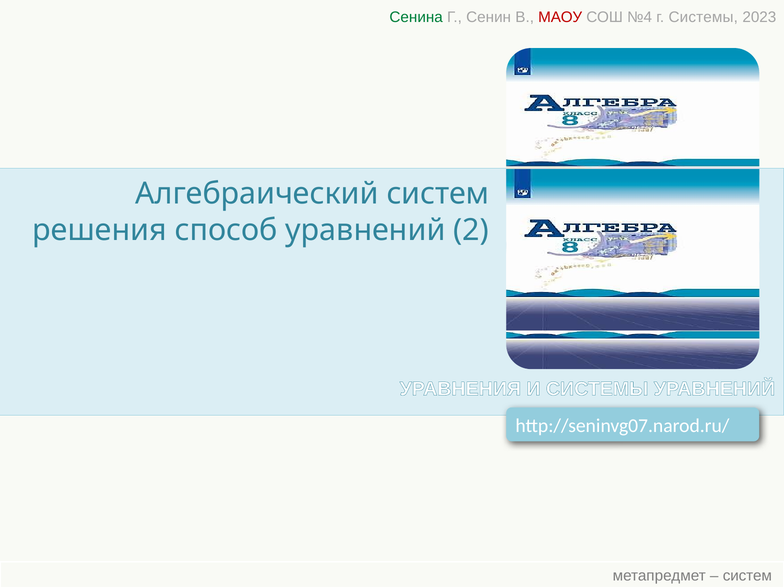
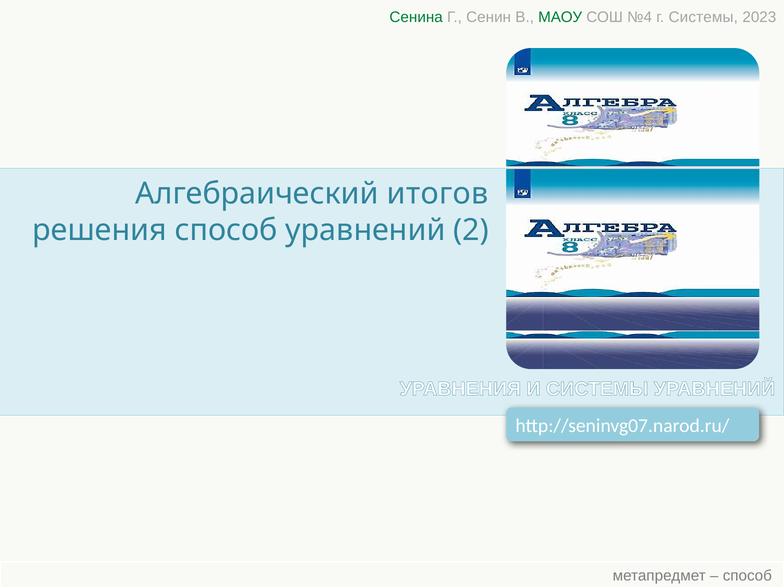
МАОУ colour: red -> green
Алгебраический систем: систем -> итогов
систем at (747, 576): систем -> способ
